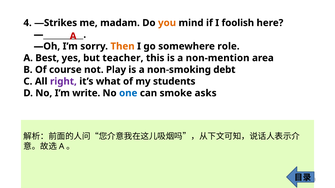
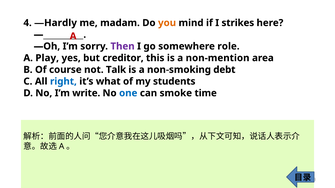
—Strikes: —Strikes -> —Hardly
foolish: foolish -> strikes
Then colour: orange -> purple
Best: Best -> Play
teacher: teacher -> creditor
Play: Play -> Talk
right colour: purple -> blue
asks: asks -> time
